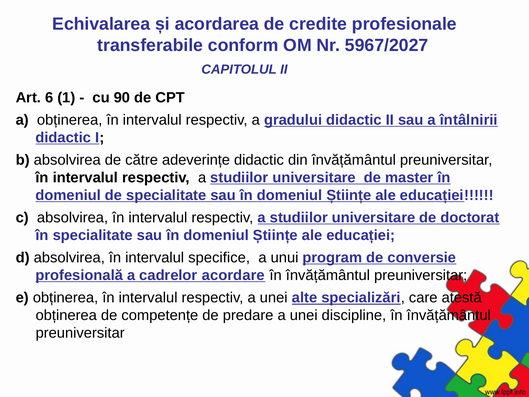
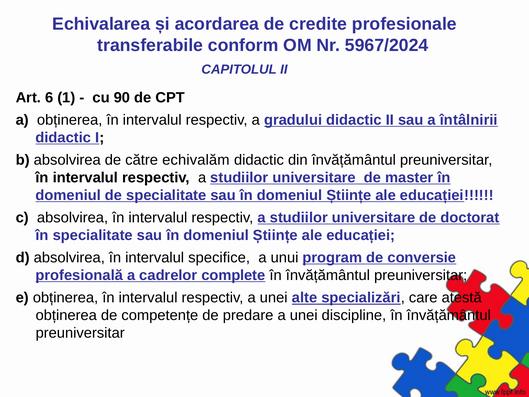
5967/2027: 5967/2027 -> 5967/2024
adeverințe: adeverințe -> echivalăm
acordare: acordare -> complete
